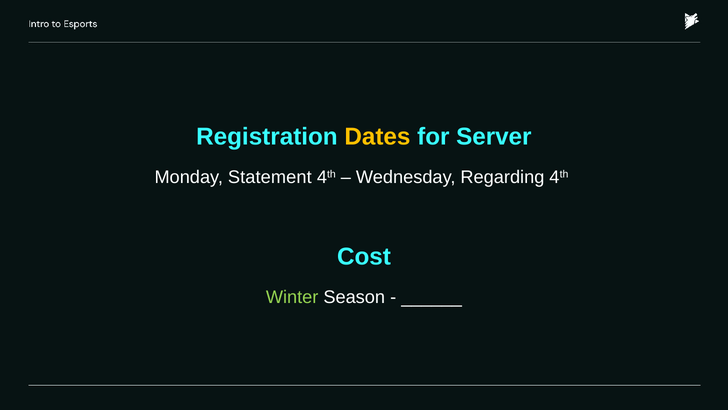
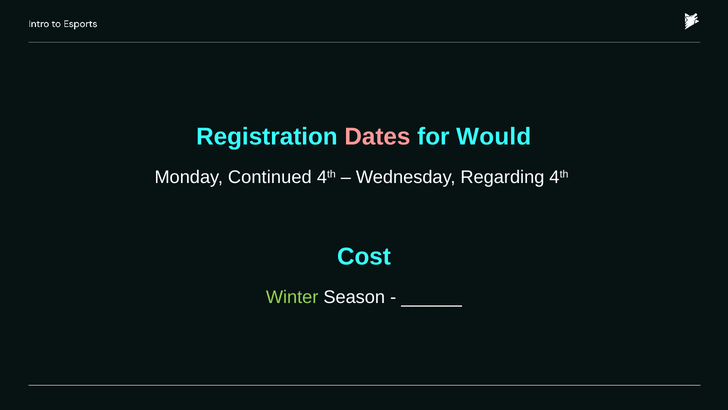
Dates colour: yellow -> pink
Server: Server -> Would
Statement: Statement -> Continued
